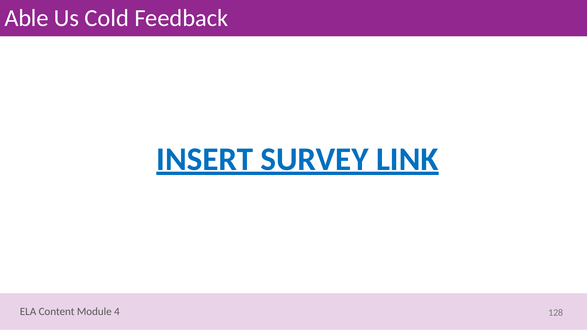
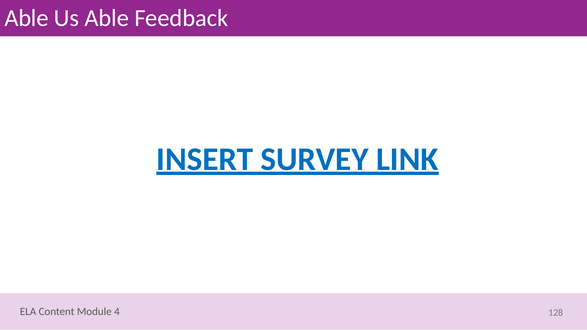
Us Cold: Cold -> Able
